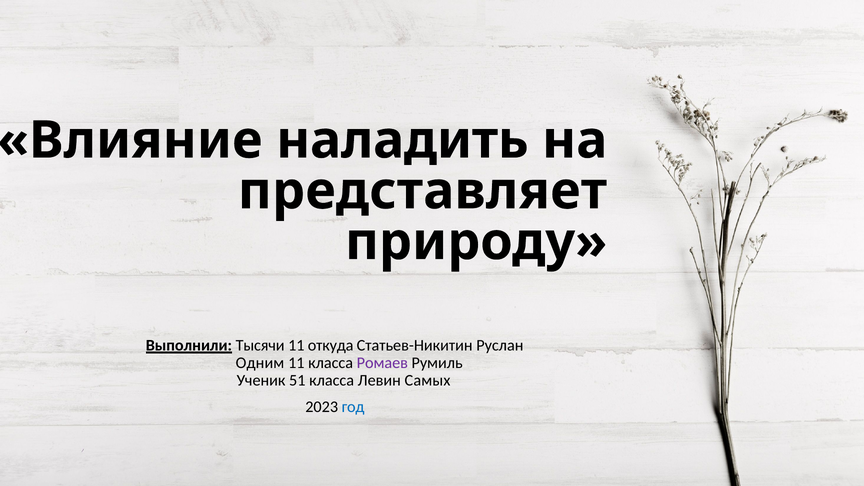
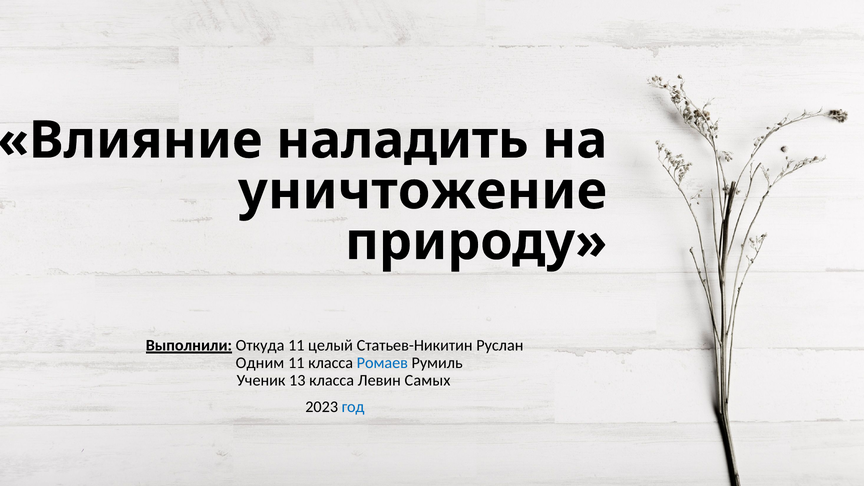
представляет: представляет -> уничтожение
Тысячи: Тысячи -> Откуда
откуда: откуда -> целый
Ромаев colour: purple -> blue
51: 51 -> 13
